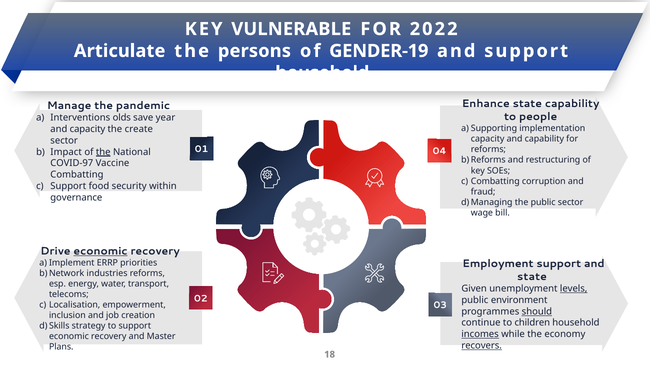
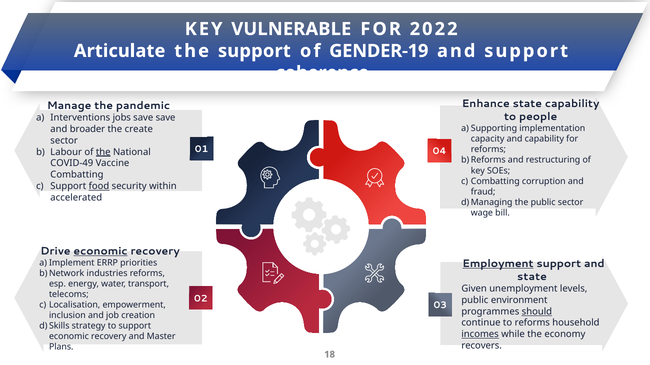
the persons: persons -> support
household at (322, 73): household -> coherence
olds: olds -> jobs
save year: year -> save
and capacity: capacity -> broader
Impact: Impact -> Labour
COVID-97: COVID-97 -> COVID-49
food underline: none -> present
governance: governance -> accelerated
Employment underline: none -> present
levels underline: present -> none
to children: children -> reforms
recovers underline: present -> none
